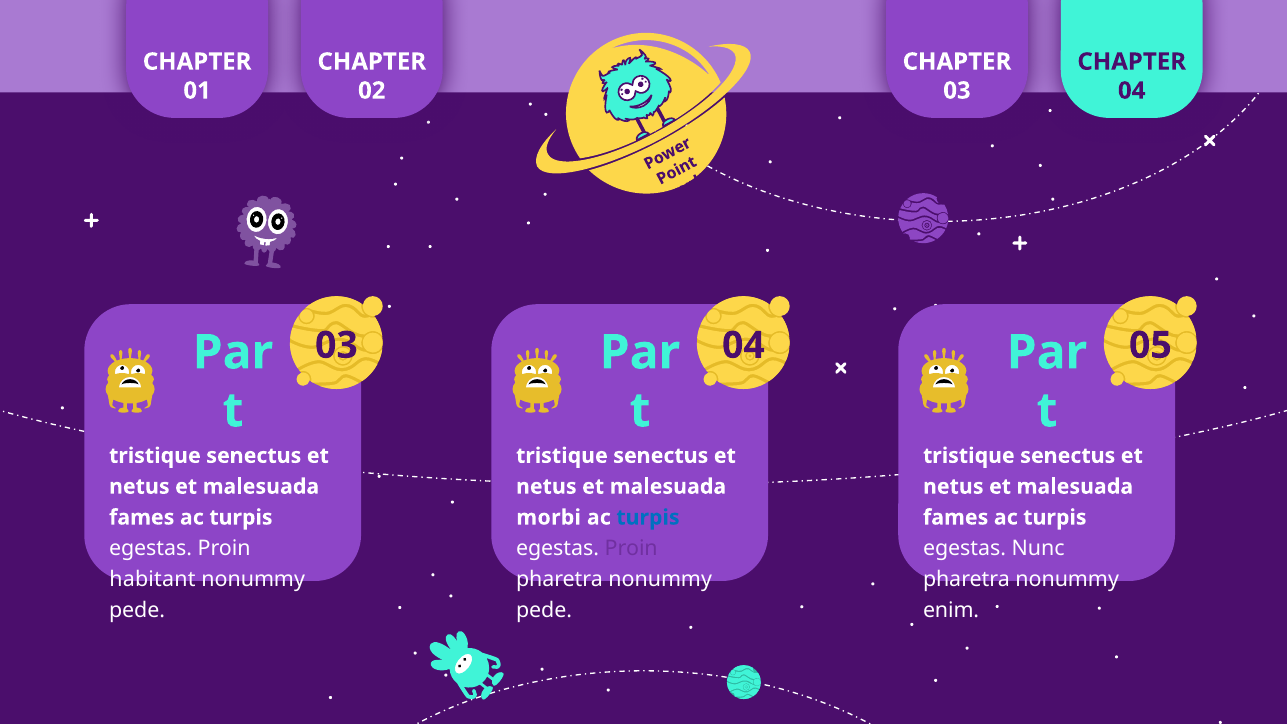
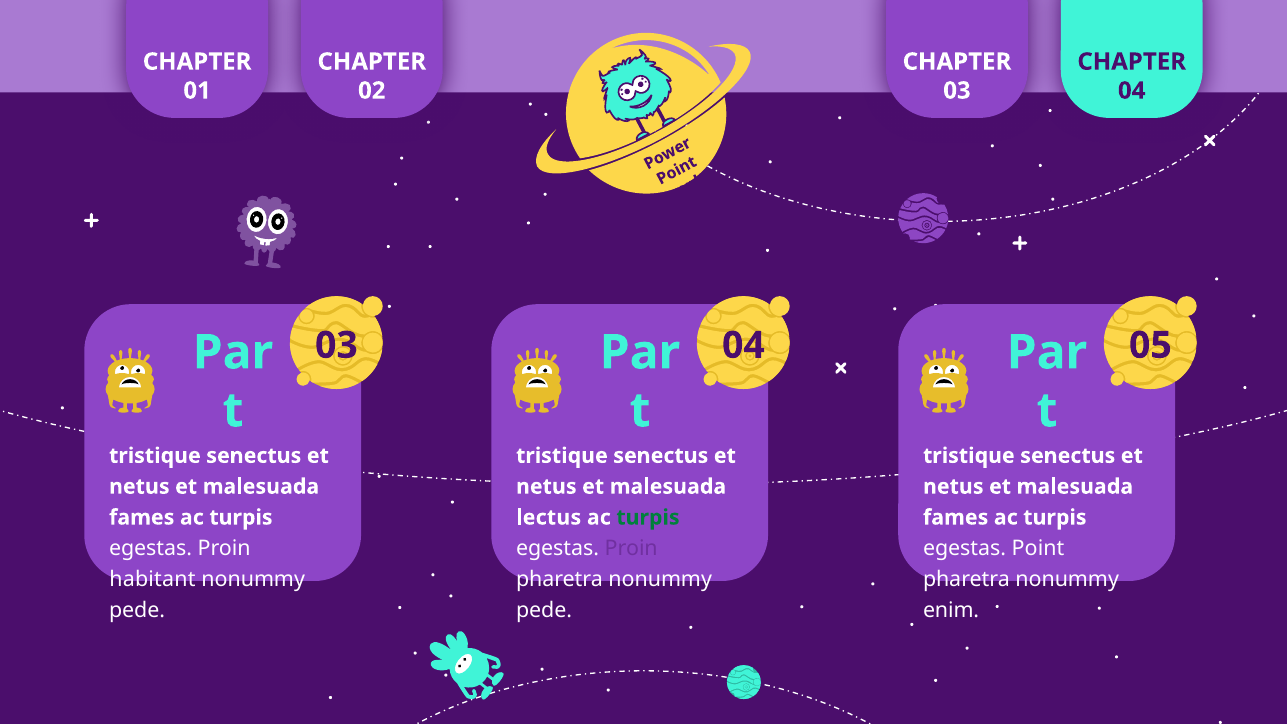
morbi: morbi -> lectus
turpis at (648, 517) colour: blue -> green
Nunc: Nunc -> Point
